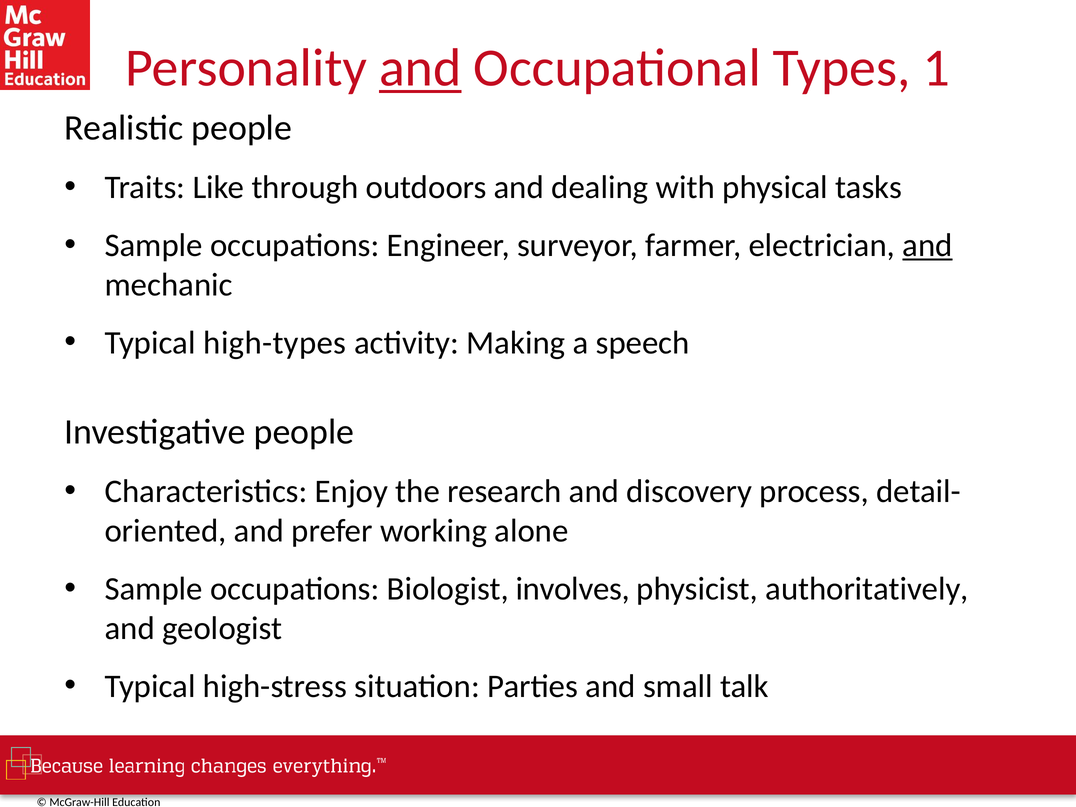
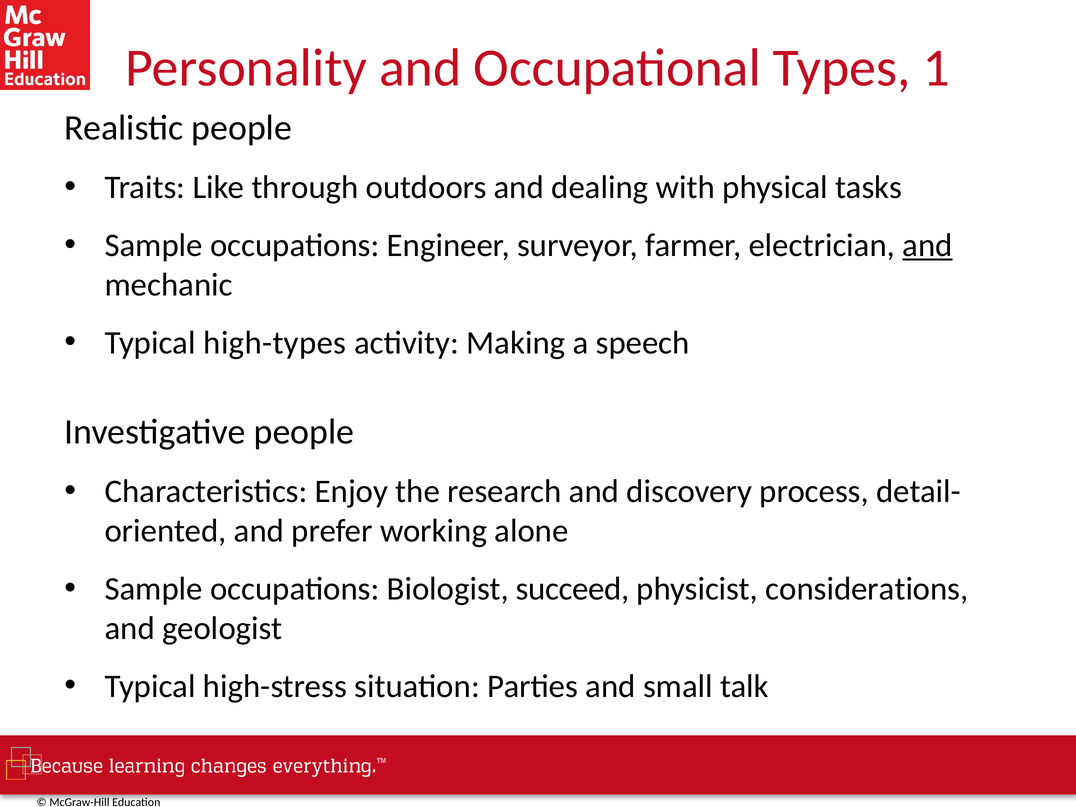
and at (420, 68) underline: present -> none
involves: involves -> succeed
authoritatively: authoritatively -> considerations
